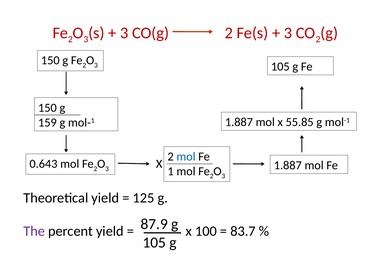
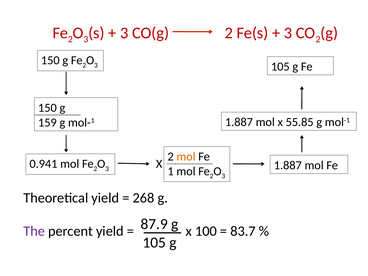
mol at (186, 157) colour: blue -> orange
0.643: 0.643 -> 0.941
125: 125 -> 268
